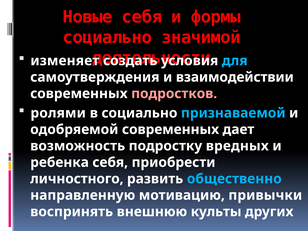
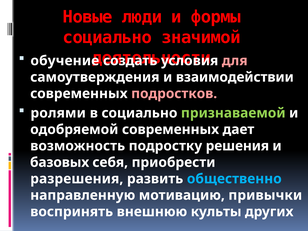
Новые себя: себя -> люди
изменяет: изменяет -> обучение
для colour: light blue -> pink
признаваемой colour: light blue -> light green
вредных: вредных -> решения
ребенка: ребенка -> базовых
личностного: личностного -> разрешения
